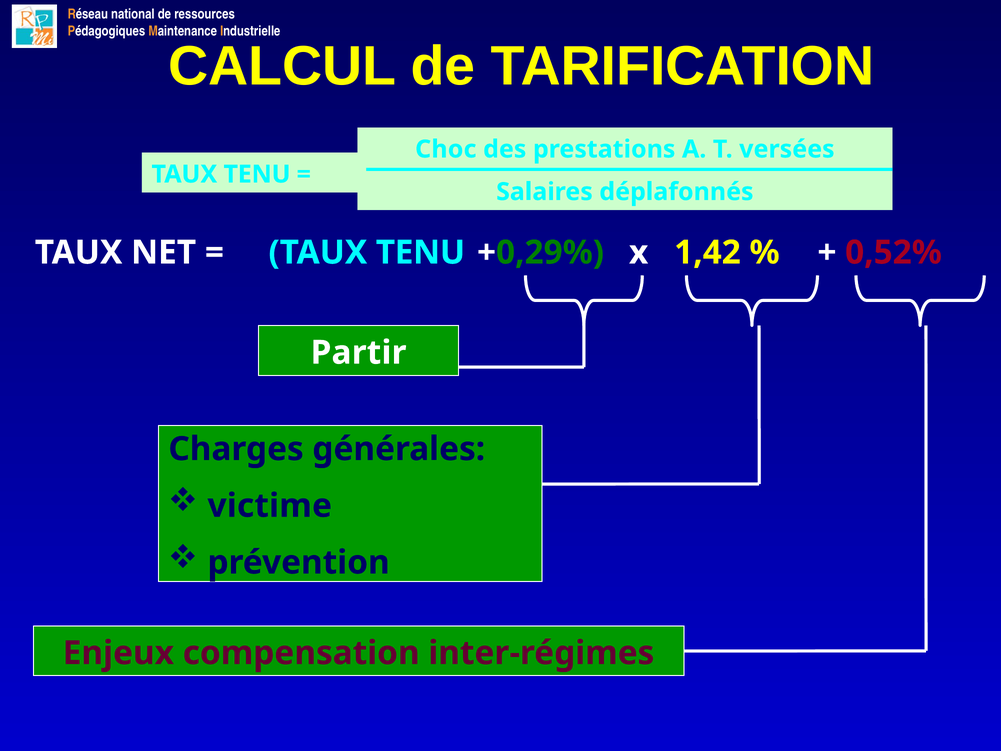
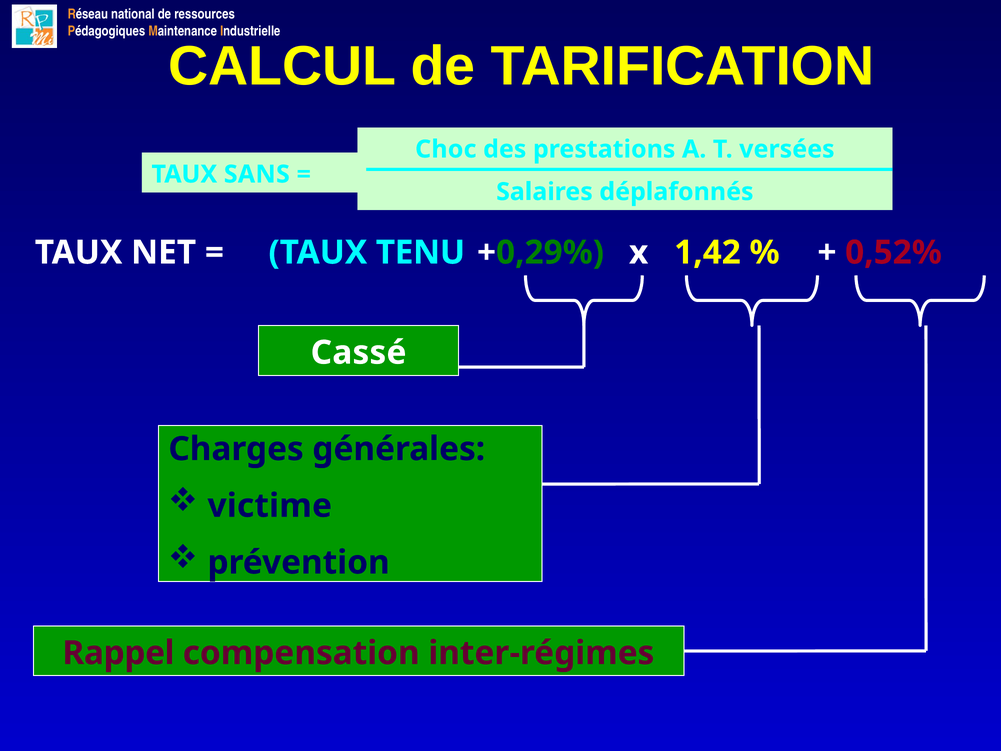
TENU at (257, 174): TENU -> SANS
Partir: Partir -> Cassé
Enjeux: Enjeux -> Rappel
